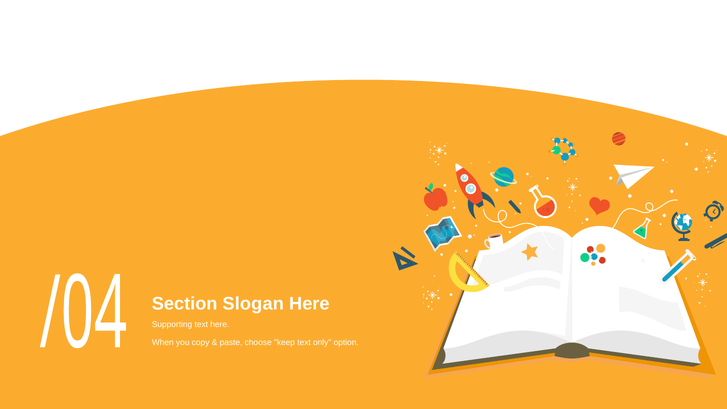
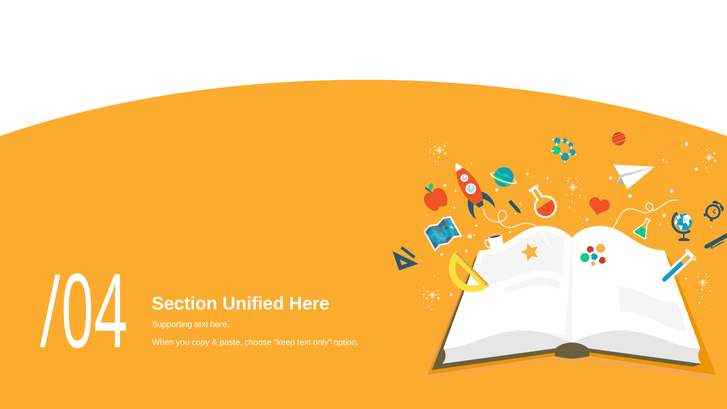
Slogan: Slogan -> Unified
